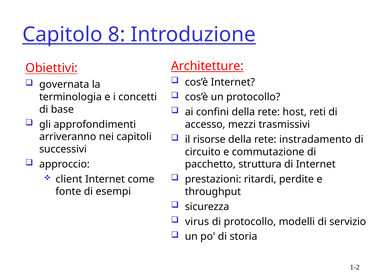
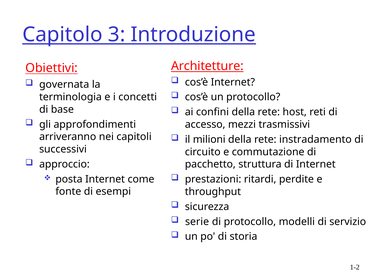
8: 8 -> 3
risorse: risorse -> milioni
client: client -> posta
virus: virus -> serie
